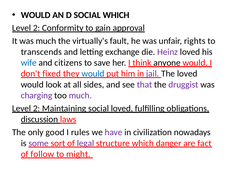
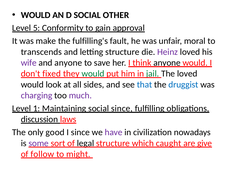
SOCIAL WHICH: WHICH -> OTHER
2 at (37, 28): 2 -> 5
was much: much -> make
virtually's: virtually's -> fulfilling's
rights: rights -> moral
letting exchange: exchange -> structure
wife colour: blue -> purple
and citizens: citizens -> anyone
would at (93, 74) colour: blue -> green
jail colour: purple -> green
that colour: purple -> blue
druggist colour: purple -> blue
2 at (37, 109): 2 -> 1
social loved: loved -> since
I rules: rules -> since
legal colour: purple -> black
danger: danger -> caught
fact: fact -> give
